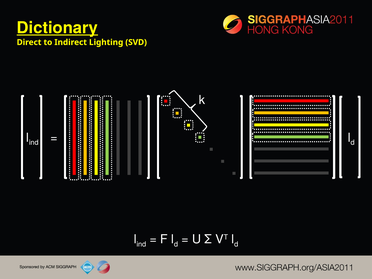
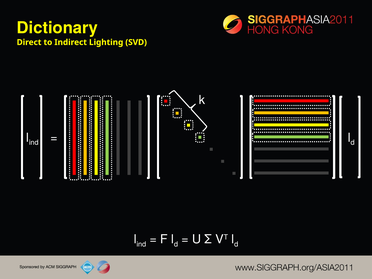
Dictionary underline: present -> none
